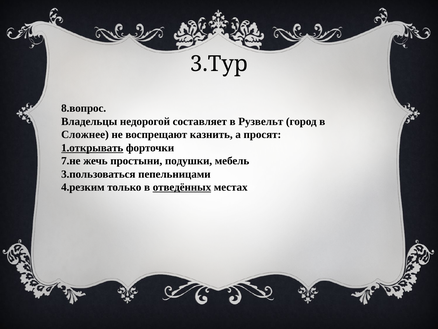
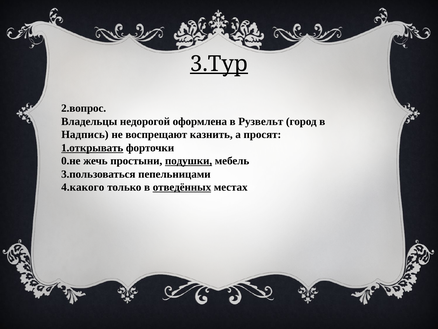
3.Тур underline: none -> present
8.вопрос: 8.вопрос -> 2.вопрос
составляет: составляет -> оформлена
Сложнее: Сложнее -> Надпись
7.не: 7.не -> 0.не
подушки underline: none -> present
4.резким: 4.резким -> 4.какого
